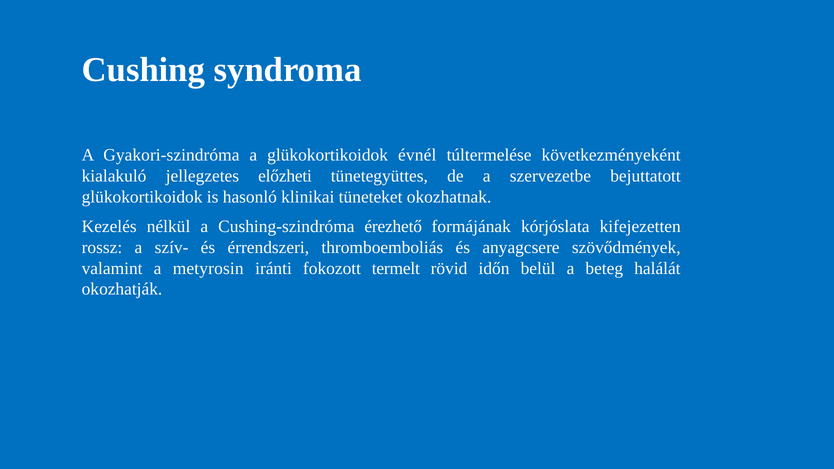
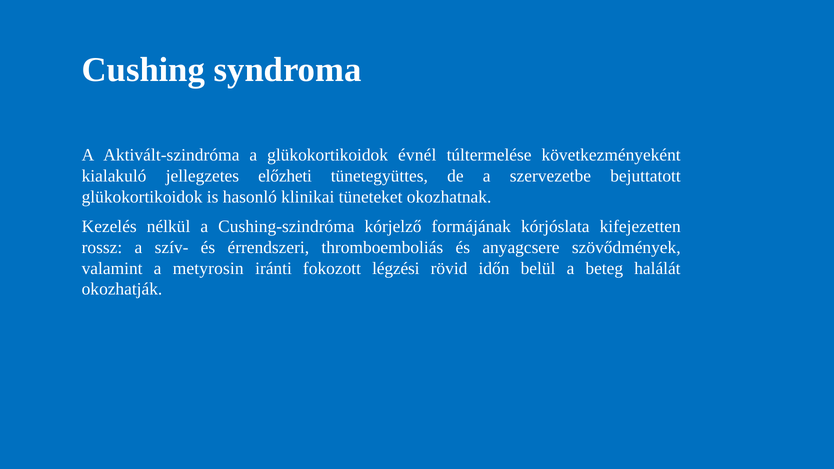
Gyakori-szindróma: Gyakori-szindróma -> Aktivált-szindróma
érezhető: érezhető -> kórjelző
termelt: termelt -> légzési
